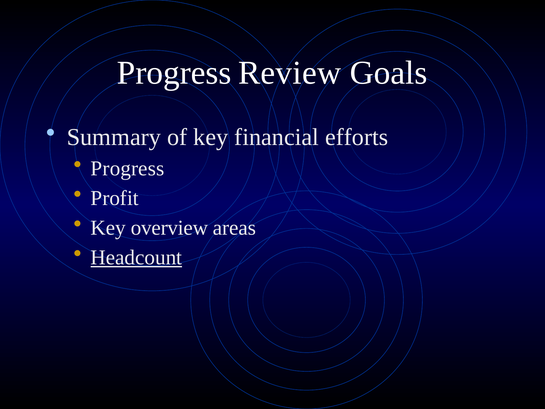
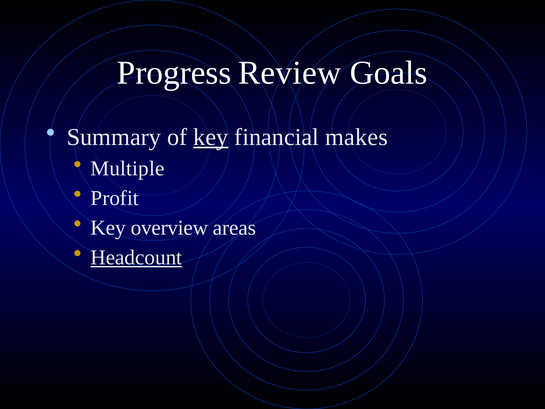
key at (211, 137) underline: none -> present
efforts: efforts -> makes
Progress at (128, 168): Progress -> Multiple
